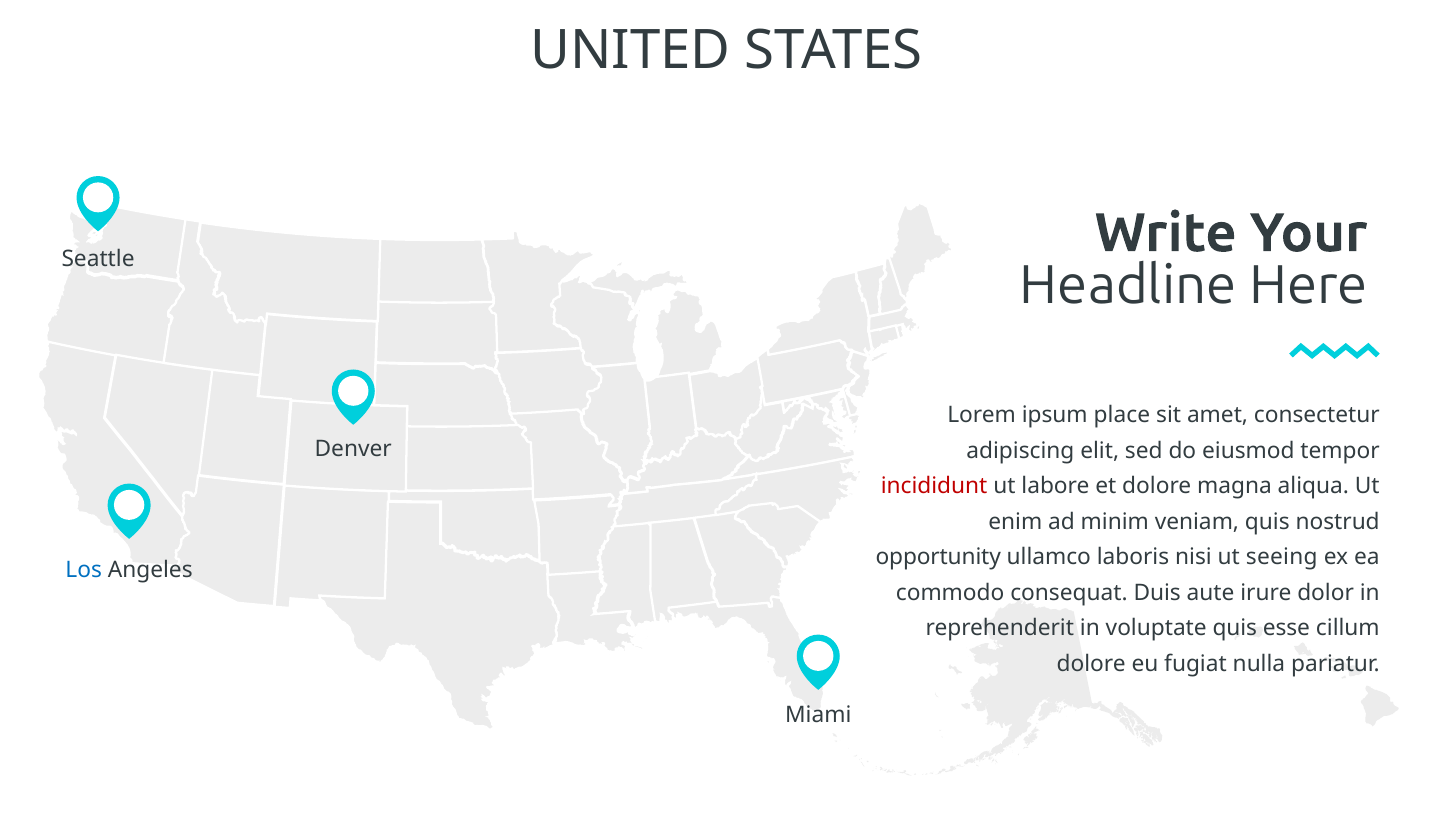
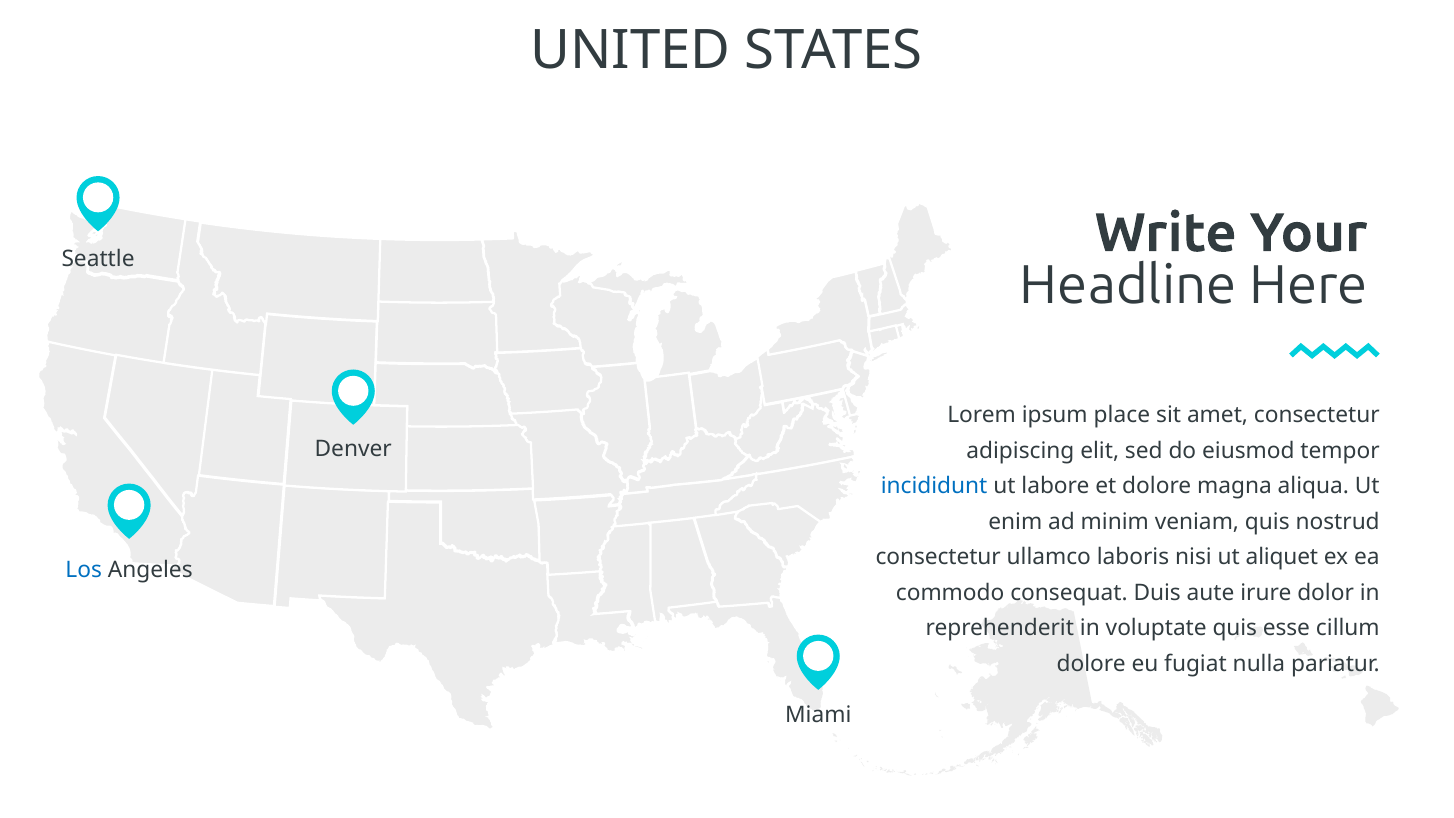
incididunt colour: red -> blue
opportunity at (938, 557): opportunity -> consectetur
seeing: seeing -> aliquet
